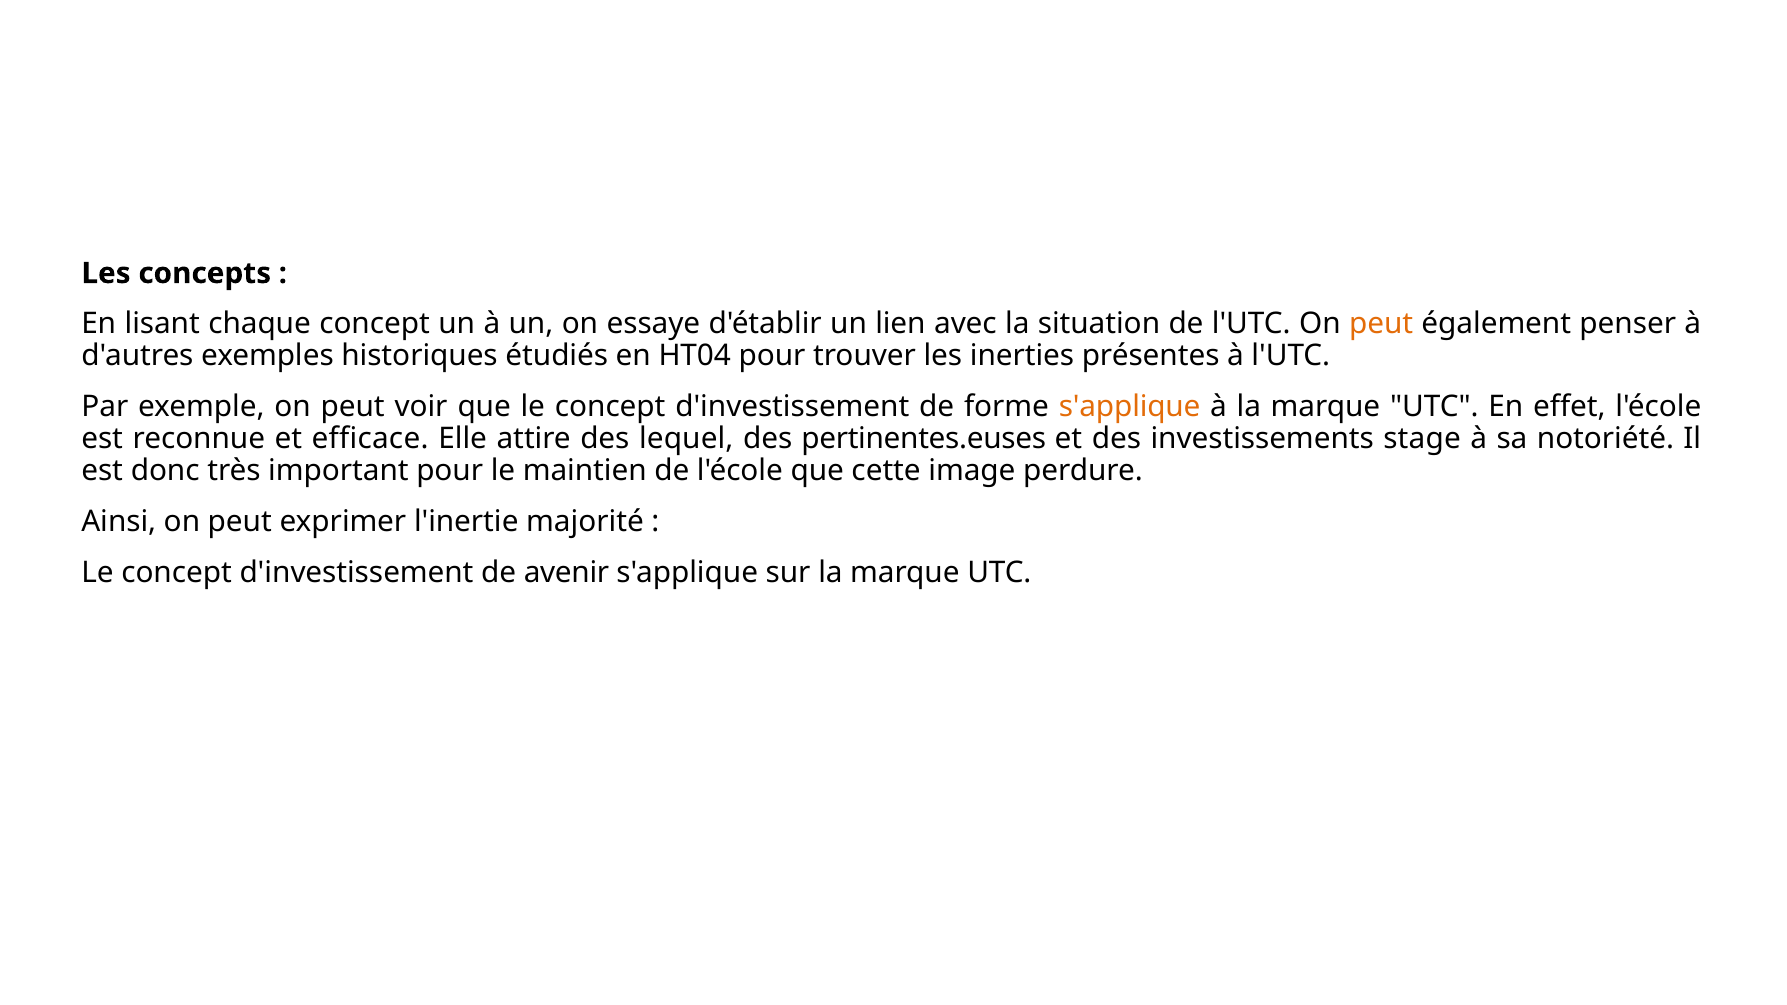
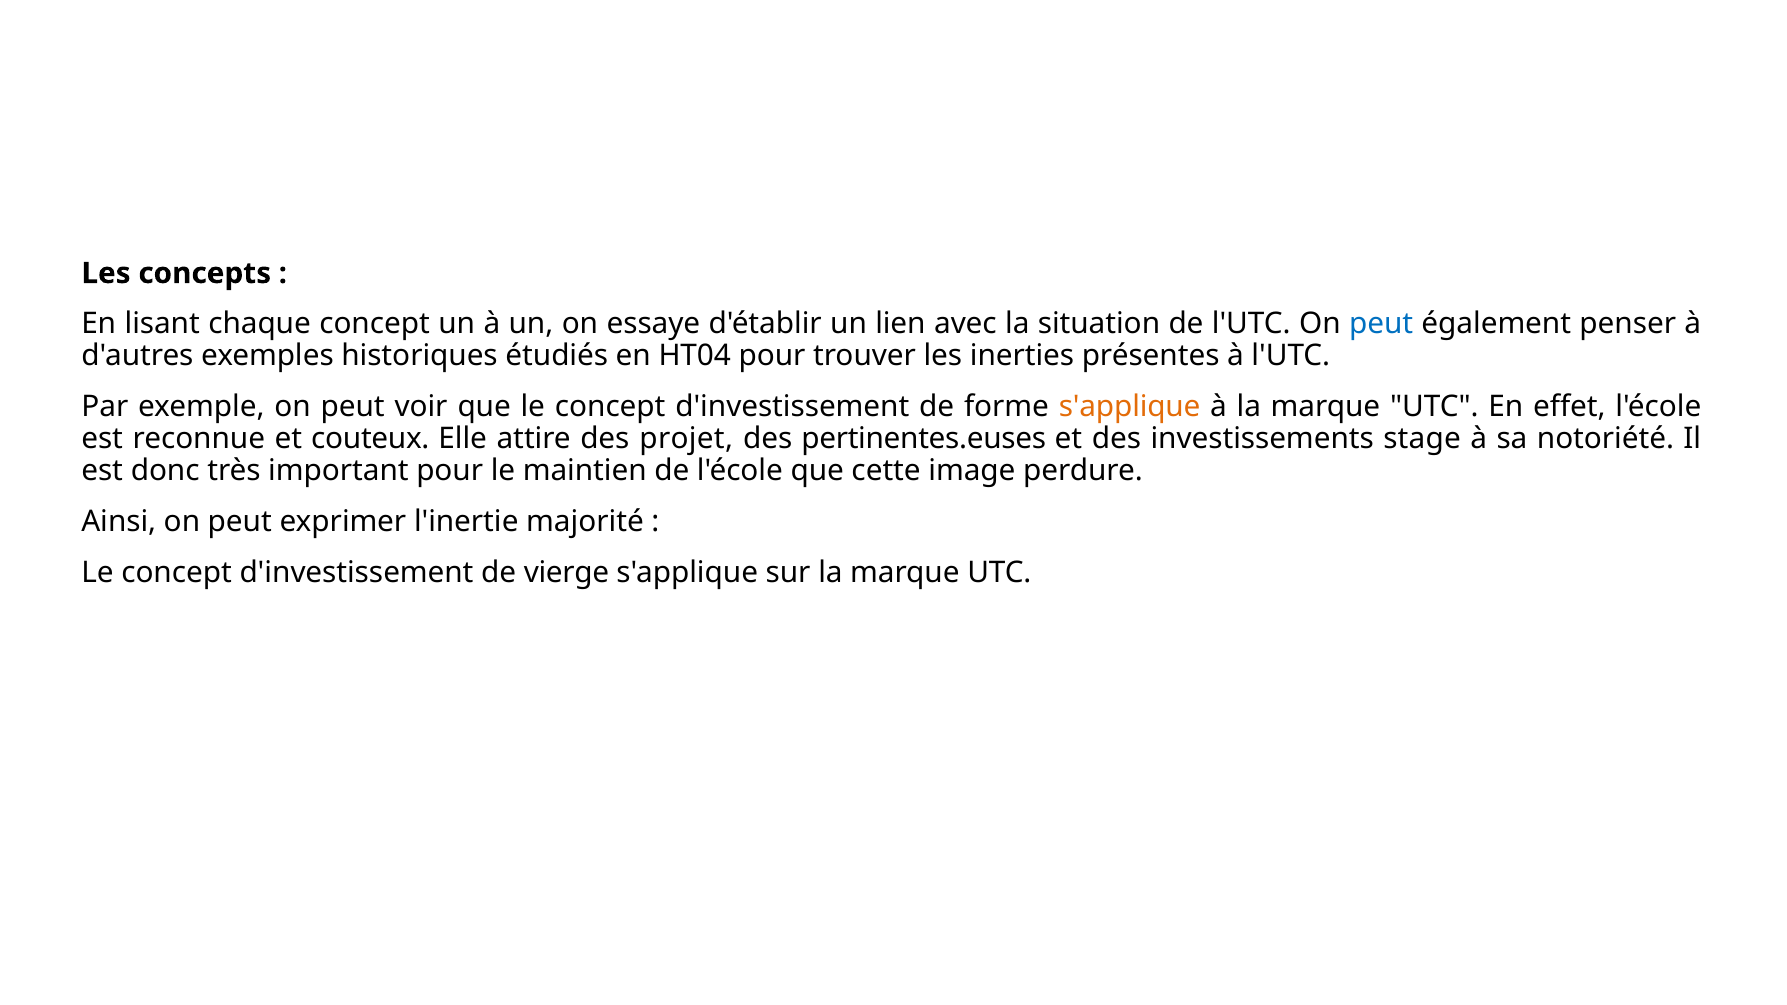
peut at (1381, 324) colour: orange -> blue
efficace: efficace -> couteux
lequel: lequel -> projet
avenir: avenir -> vierge
